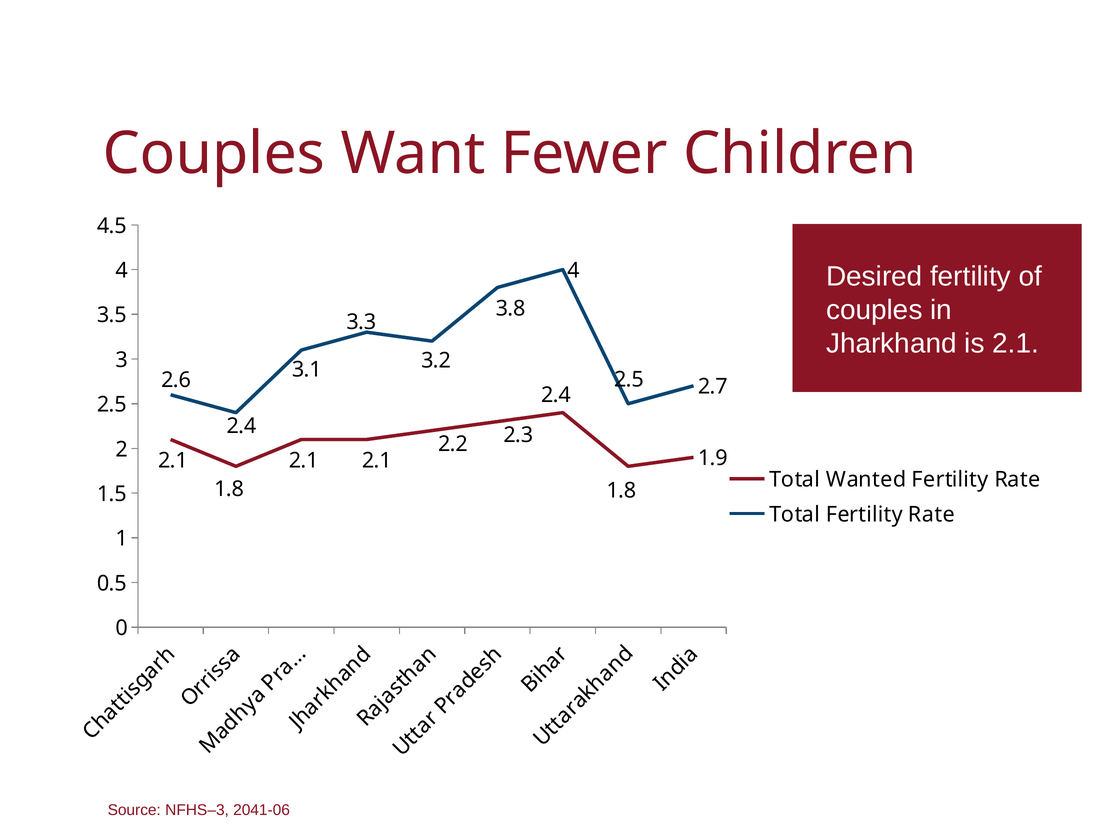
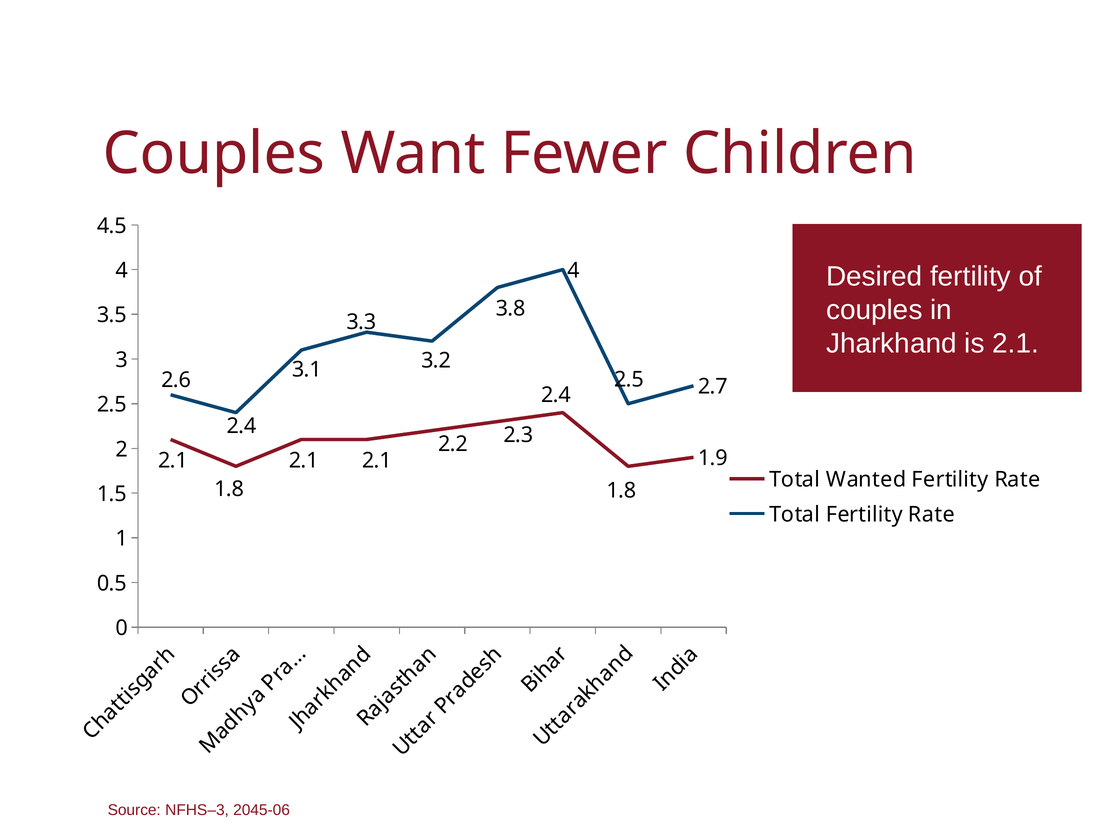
2041-06: 2041-06 -> 2045-06
